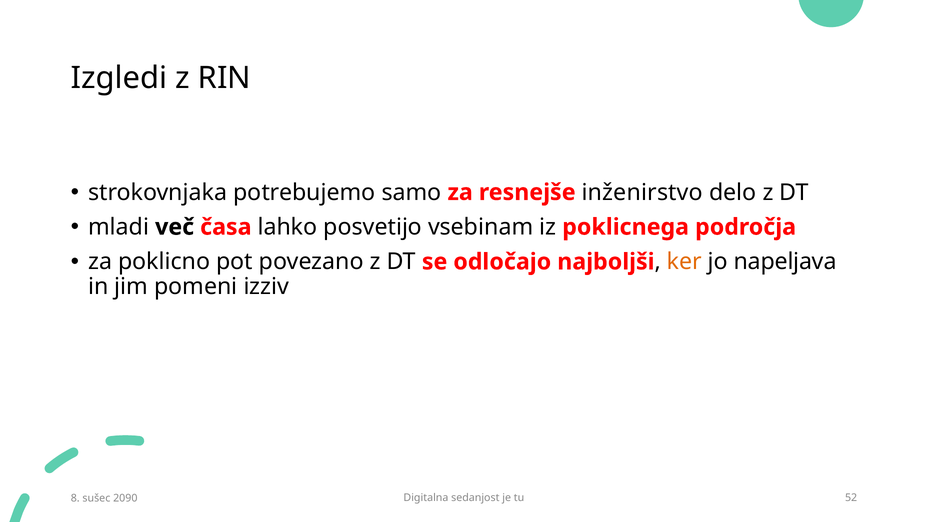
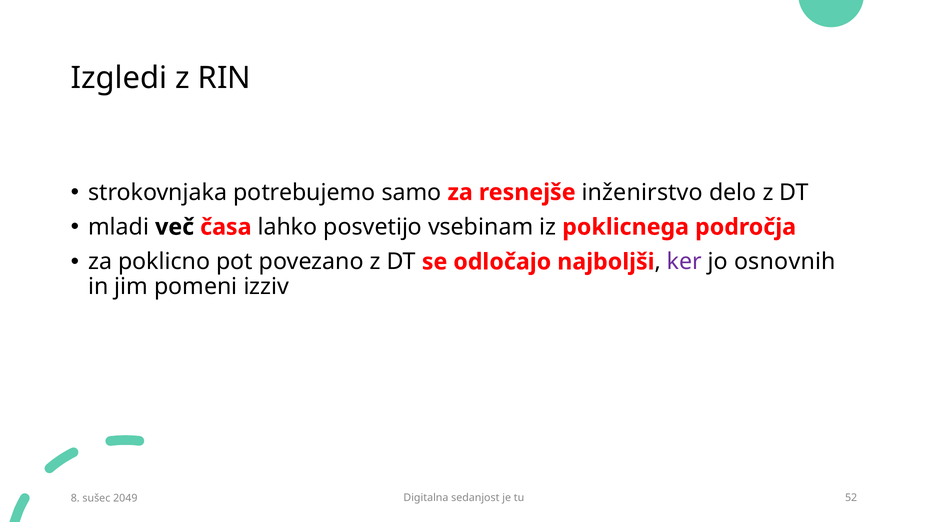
ker colour: orange -> purple
napeljava: napeljava -> osnovnih
2090: 2090 -> 2049
